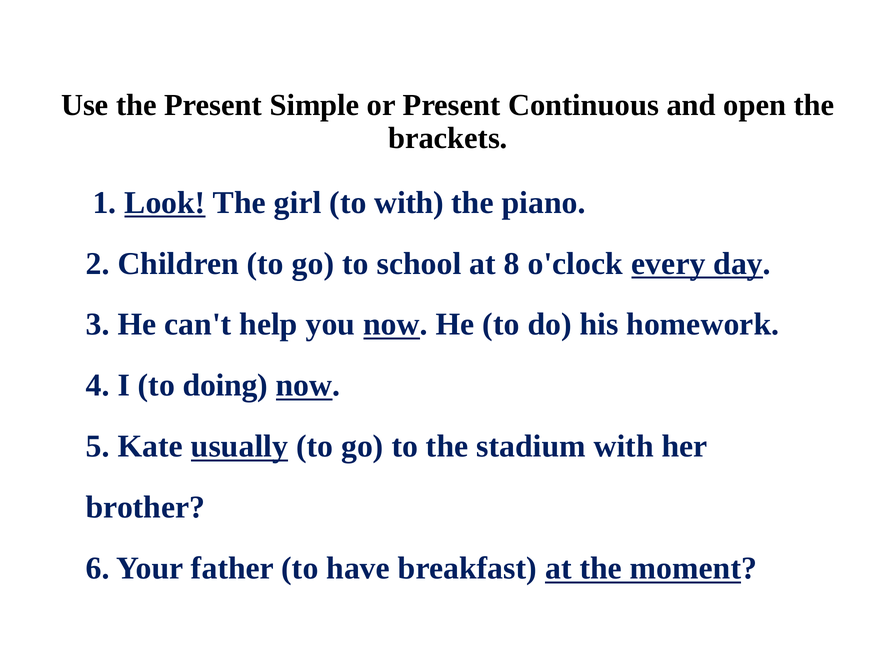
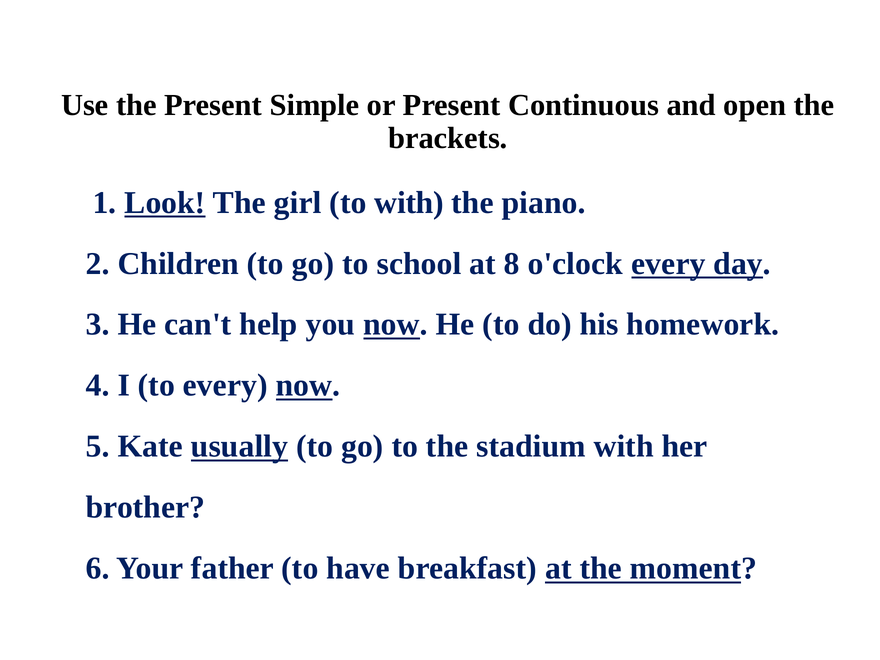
to doing: doing -> every
